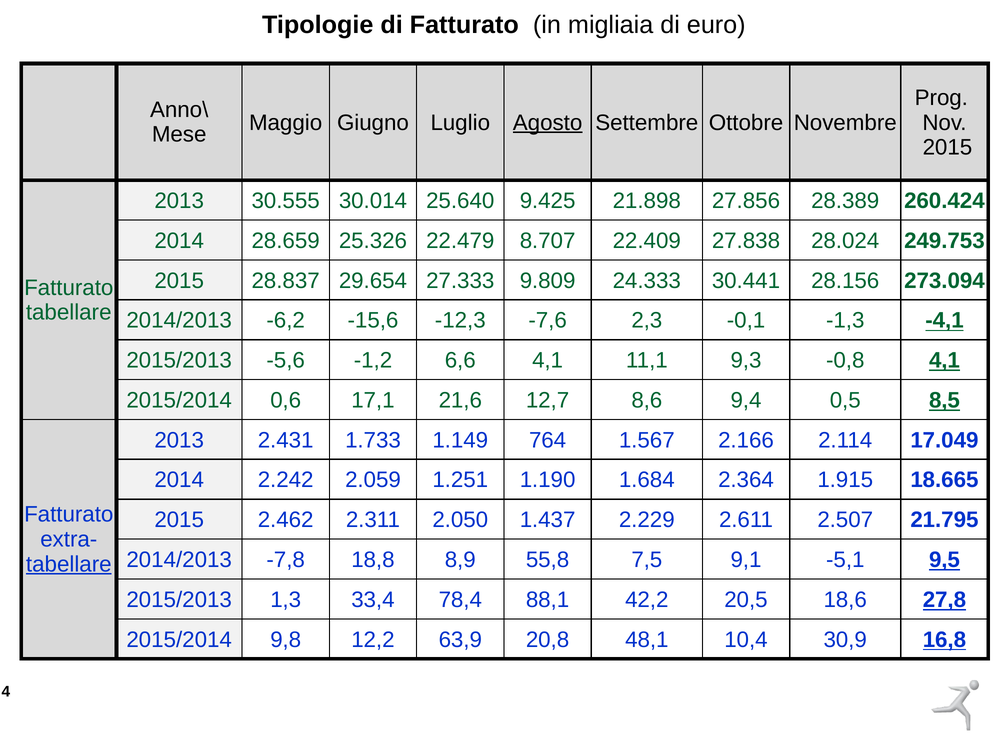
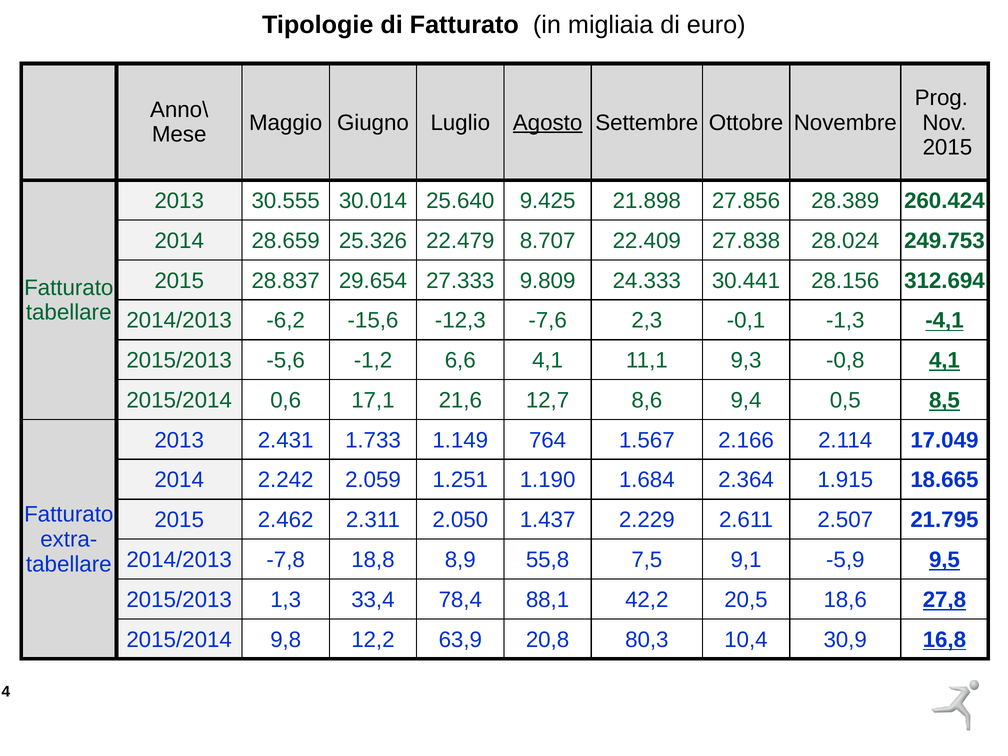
273.094: 273.094 -> 312.694
-5,1: -5,1 -> -5,9
tabellare at (69, 564) underline: present -> none
48,1: 48,1 -> 80,3
